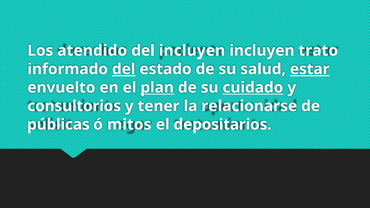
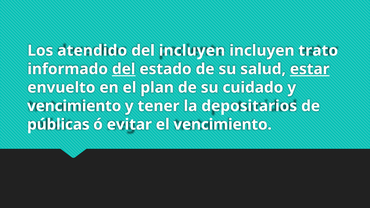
plan underline: present -> none
cuidado underline: present -> none
consultorios at (74, 106): consultorios -> vencimiento
relacionarse: relacionarse -> depositarios
mitos: mitos -> evitar
el depositarios: depositarios -> vencimiento
